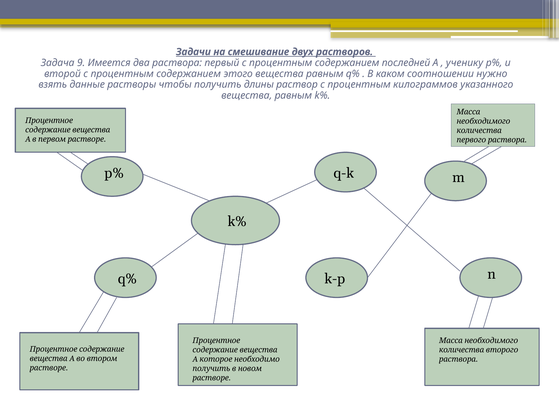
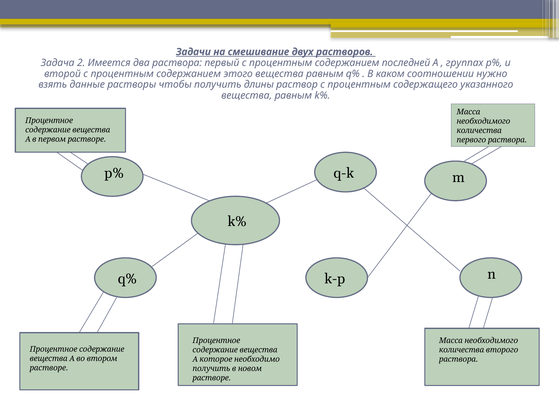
9: 9 -> 2
ученику: ученику -> группах
килограммов: килограммов -> содержащего
